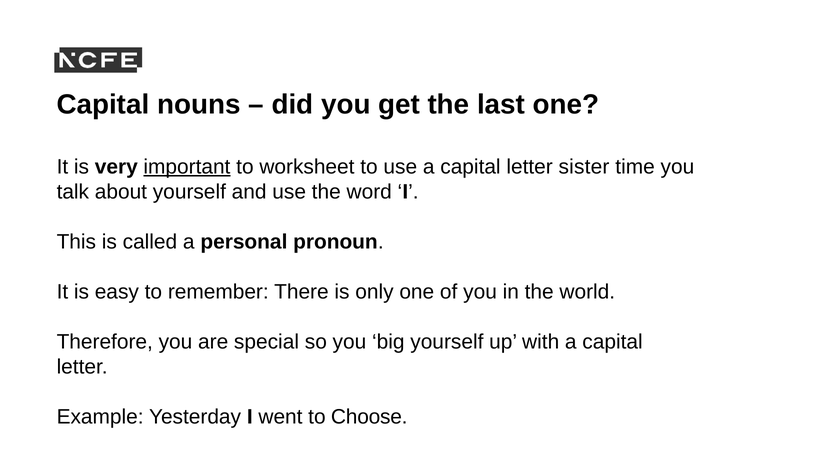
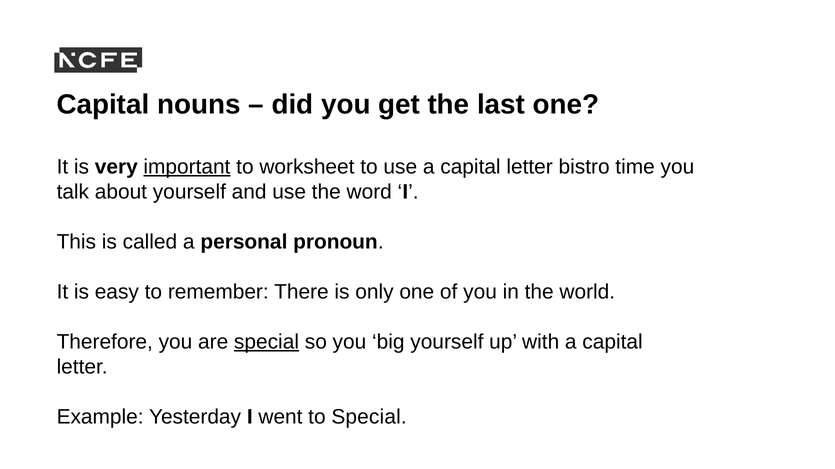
sister: sister -> bistro
special at (266, 342) underline: none -> present
to Choose: Choose -> Special
